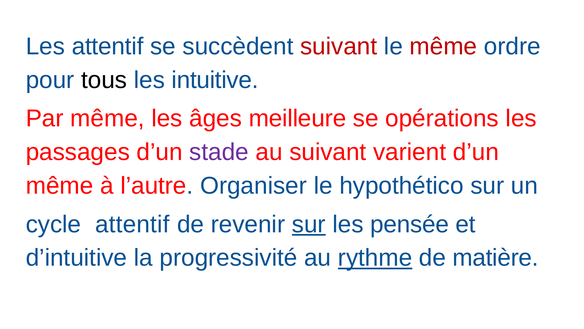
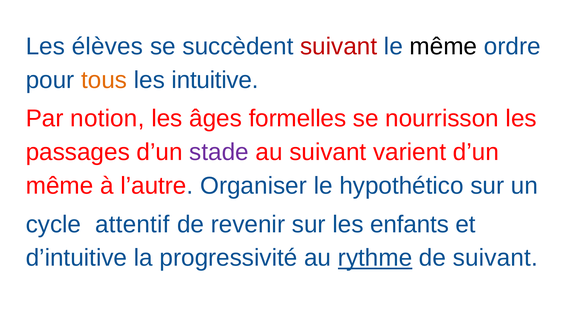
Les attentif: attentif -> élèves
même at (443, 46) colour: red -> black
tous colour: black -> orange
Par même: même -> notion
meilleure: meilleure -> formelles
opérations: opérations -> nourrisson
sur at (309, 224) underline: present -> none
pensée: pensée -> enfants
de matière: matière -> suivant
